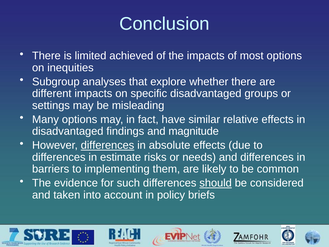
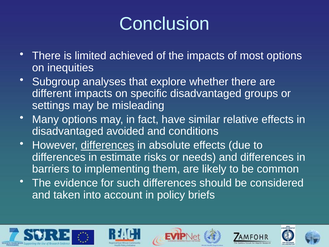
findings: findings -> avoided
magnitude: magnitude -> conditions
should underline: present -> none
